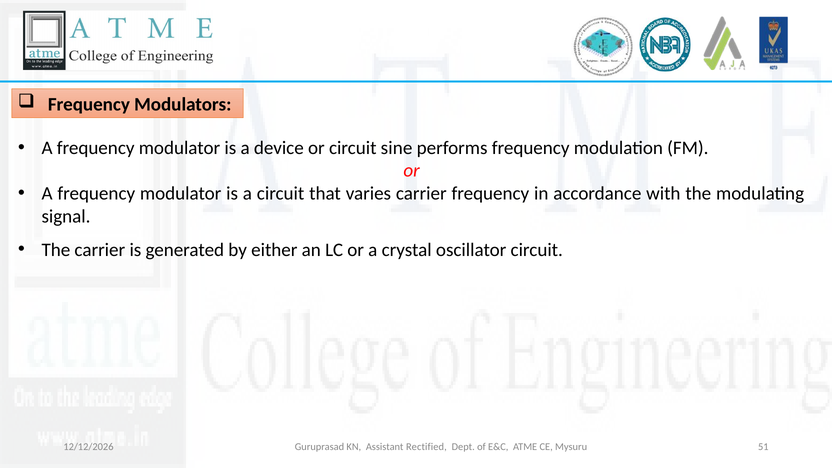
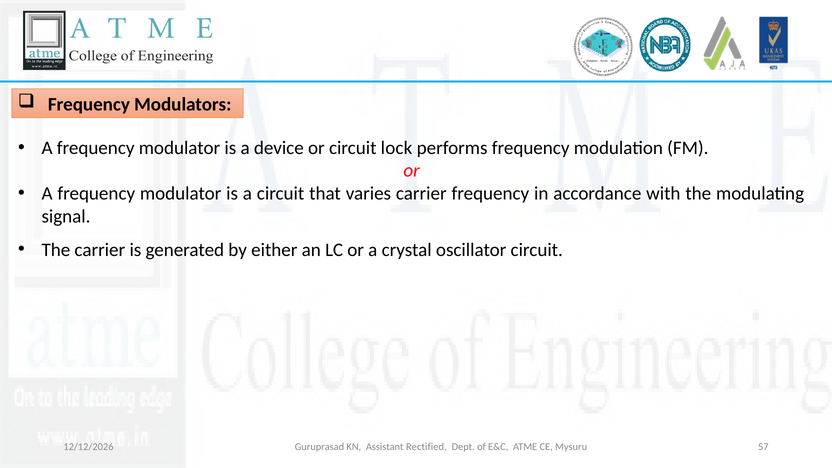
sine: sine -> lock
51: 51 -> 57
